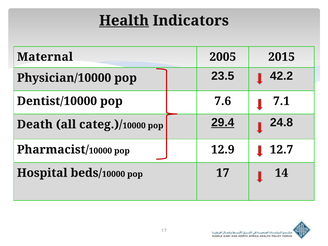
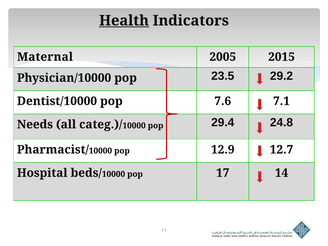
42.2: 42.2 -> 29.2
Death: Death -> Needs
29.4 underline: present -> none
